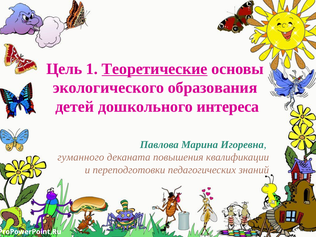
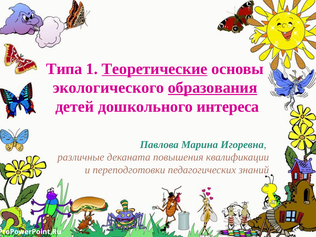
Цель: Цель -> Типа
образования underline: none -> present
гуманного: гуманного -> различные
